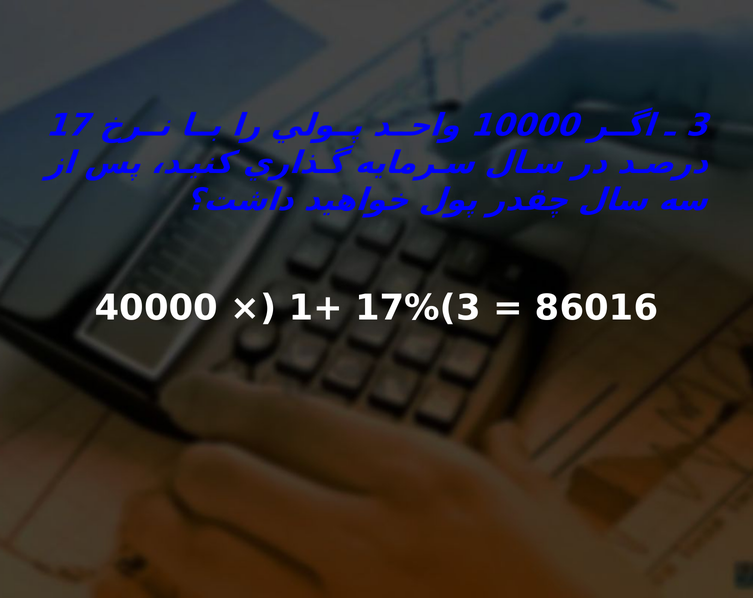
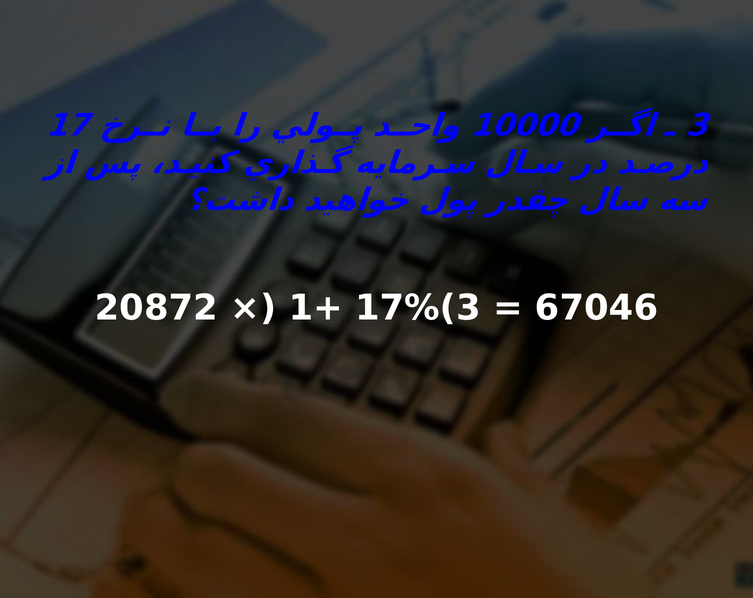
40000: 40000 -> 20872
86016: 86016 -> 67046
